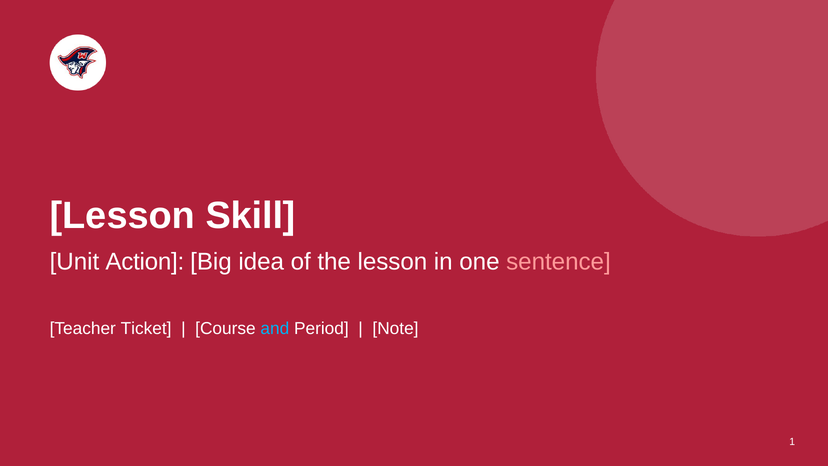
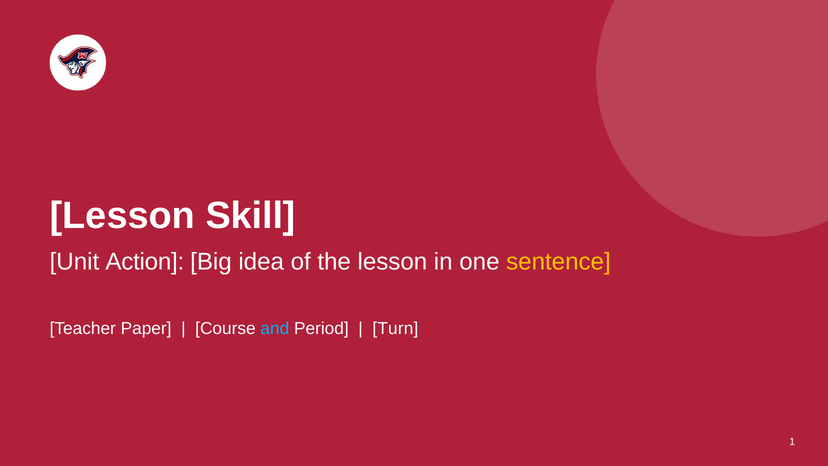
sentence colour: pink -> yellow
Ticket: Ticket -> Paper
Note: Note -> Turn
